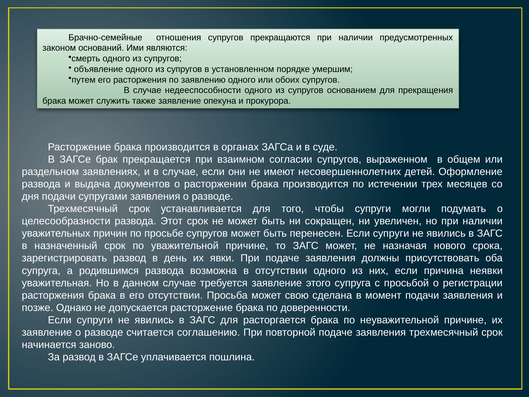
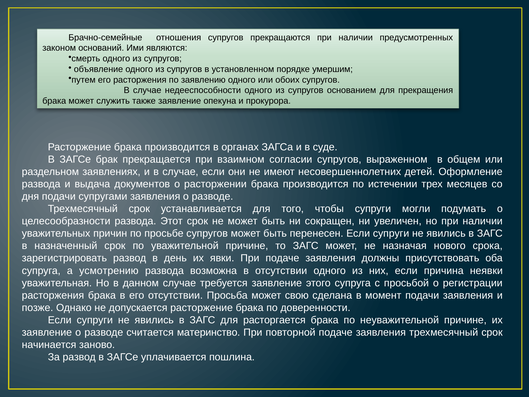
родившимся: родившимся -> усмотрению
соглашению: соглашению -> материнство
